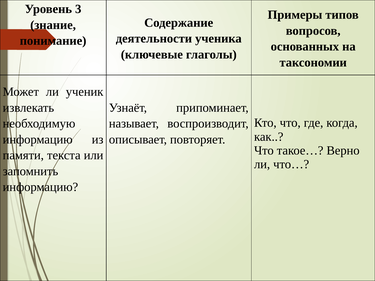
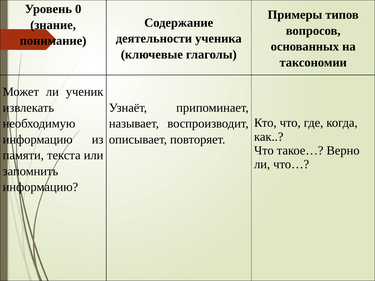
3: 3 -> 0
